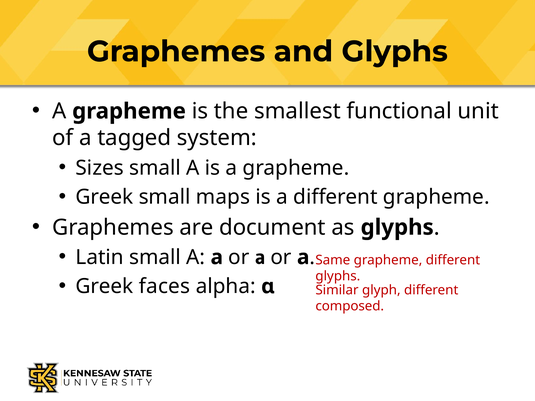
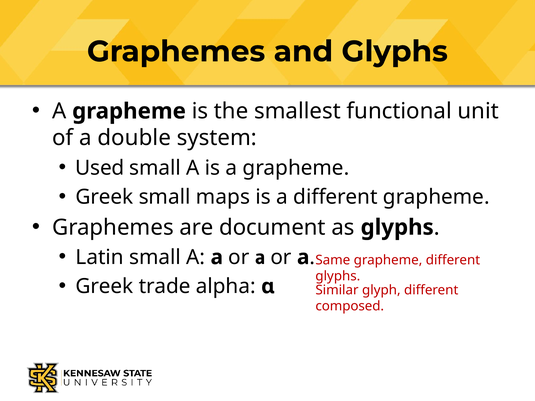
tagged: tagged -> double
Sizes: Sizes -> Used
faces: faces -> trade
